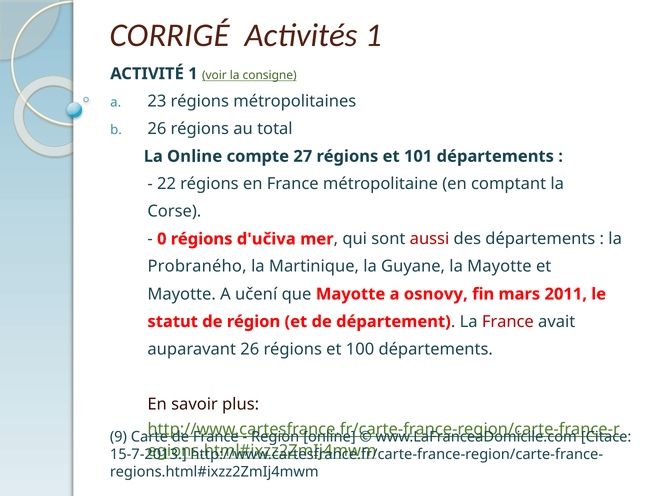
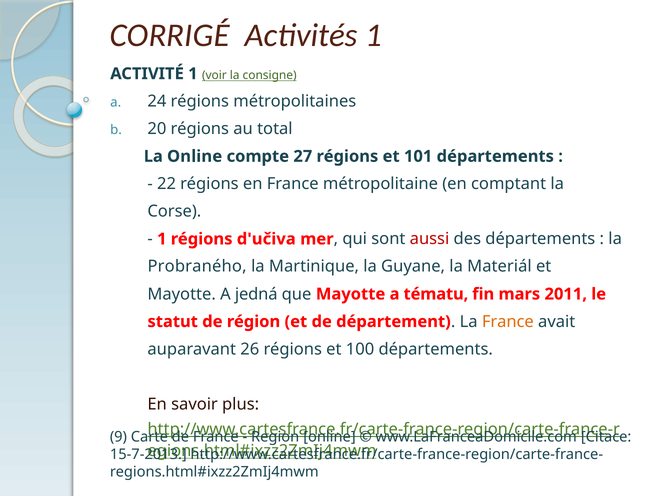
23: 23 -> 24
26 at (157, 129): 26 -> 20
0 at (162, 239): 0 -> 1
la Mayotte: Mayotte -> Materiál
učení: učení -> jedná
osnovy: osnovy -> tématu
France at (508, 322) colour: red -> orange
